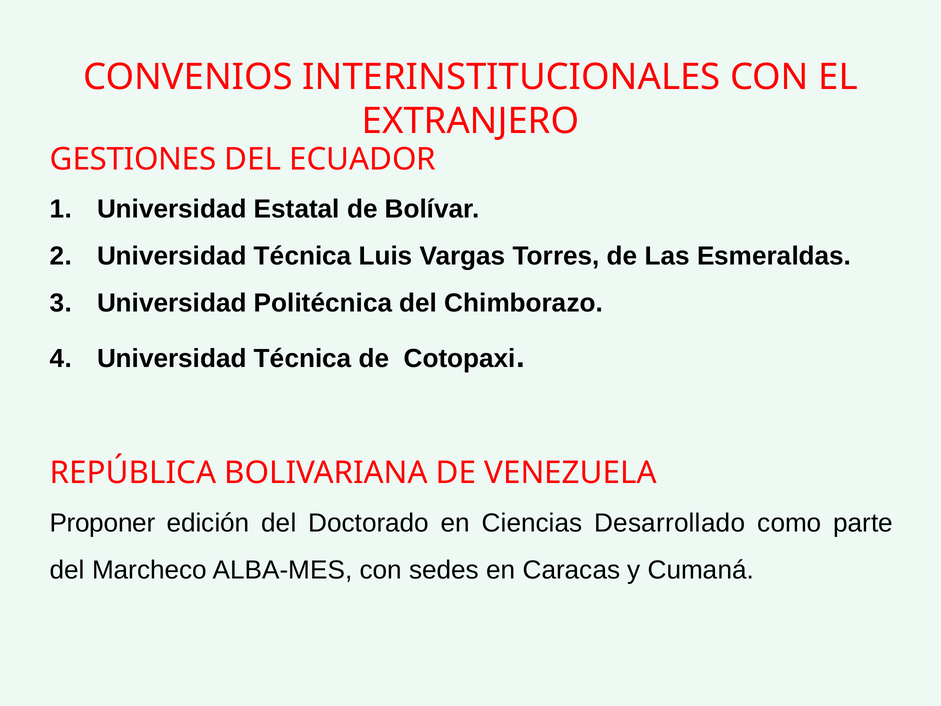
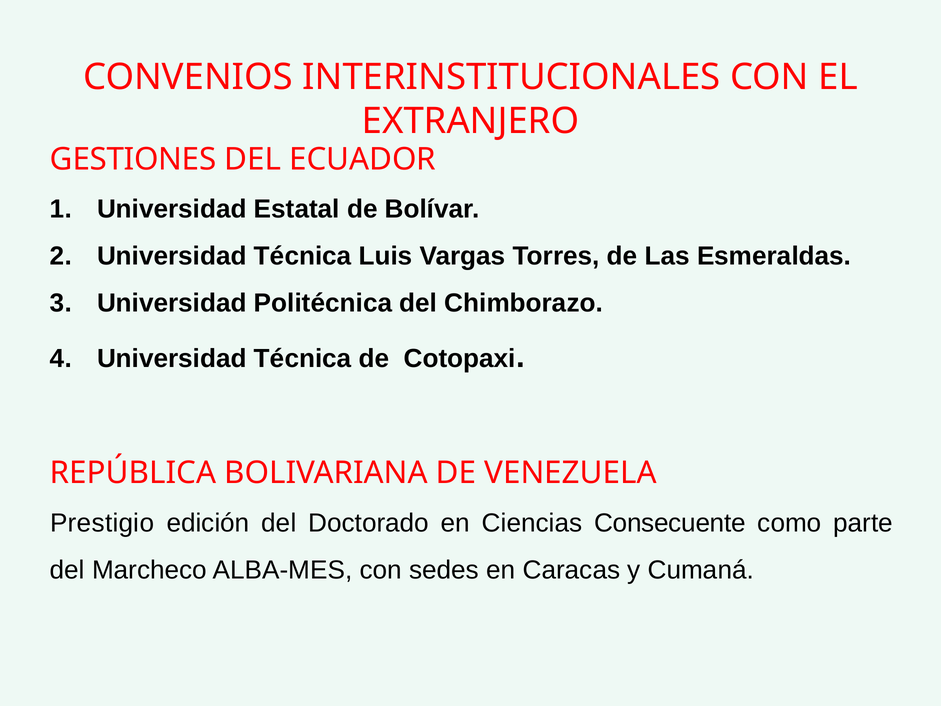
Proponer: Proponer -> Prestigio
Desarrollado: Desarrollado -> Consecuente
